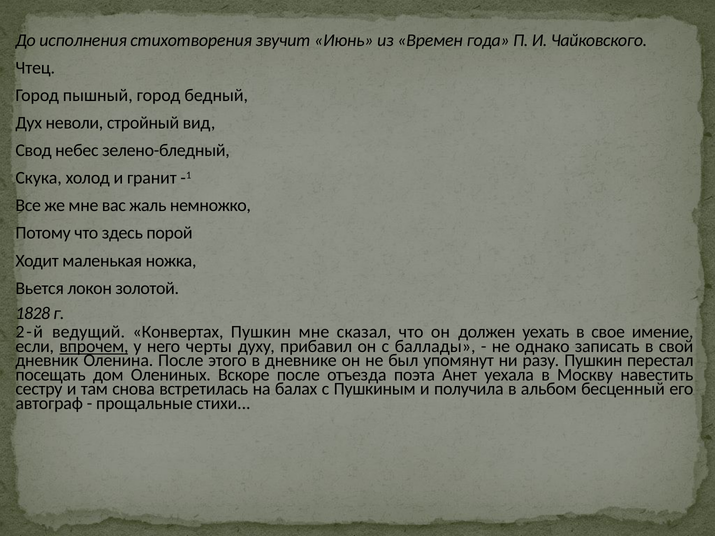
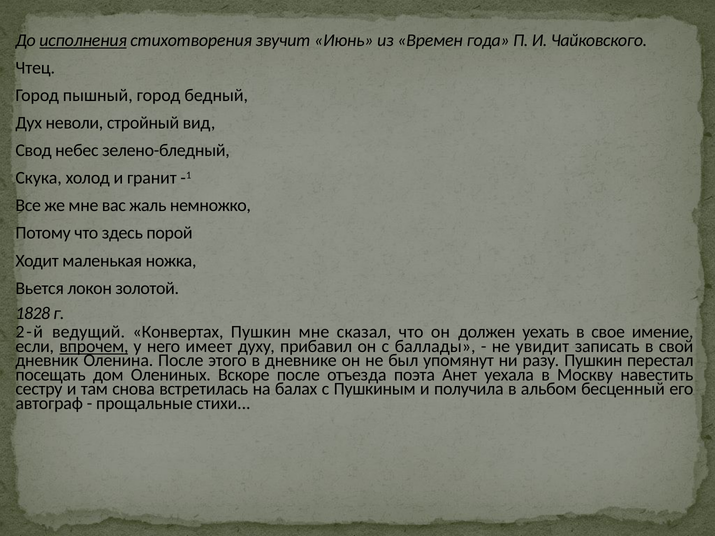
исполнения underline: none -> present
черты: черты -> имеет
однако: однако -> увидит
